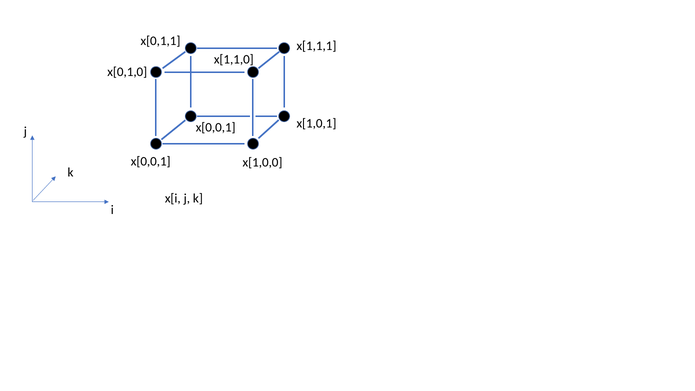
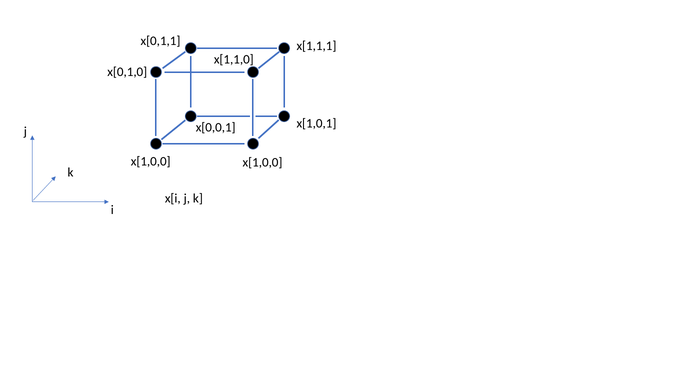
x[0,0,1 at (151, 161): x[0,0,1 -> x[1,0,0
